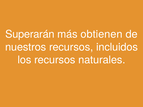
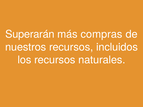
obtienen: obtienen -> compras
